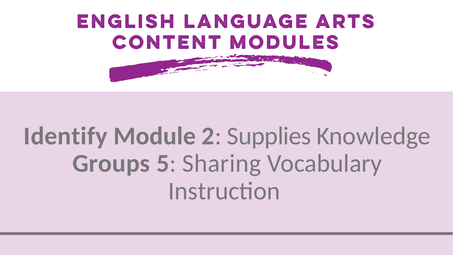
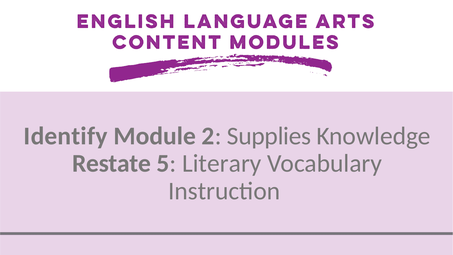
Groups: Groups -> Restate
Sharing: Sharing -> Literary
